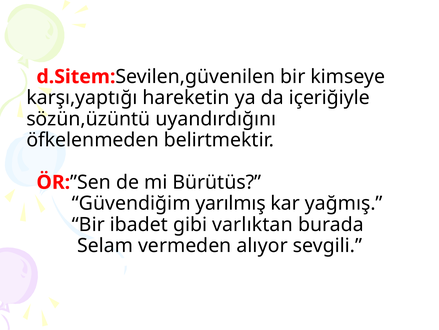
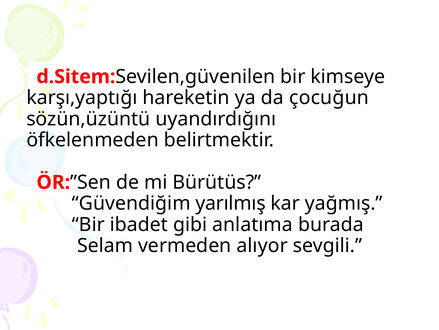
içeriğiyle: içeriğiyle -> çocuğun
varlıktan: varlıktan -> anlatıma
